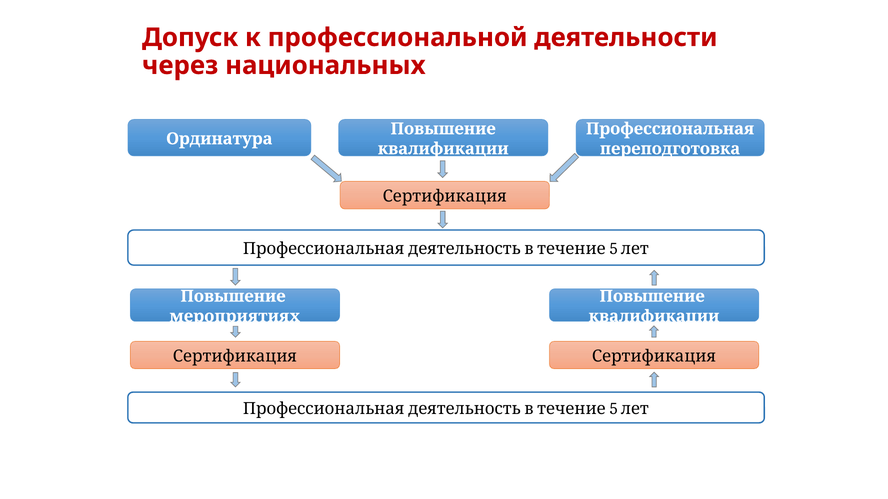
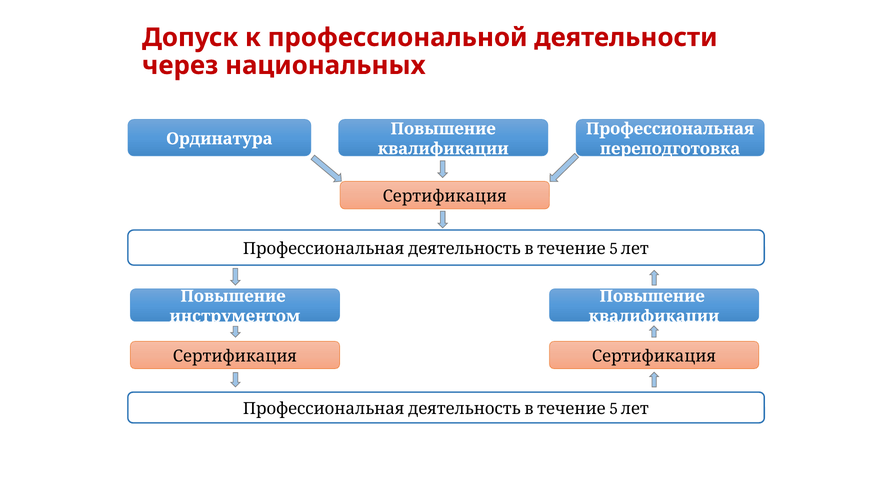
мероприятиях: мероприятиях -> инструментом
